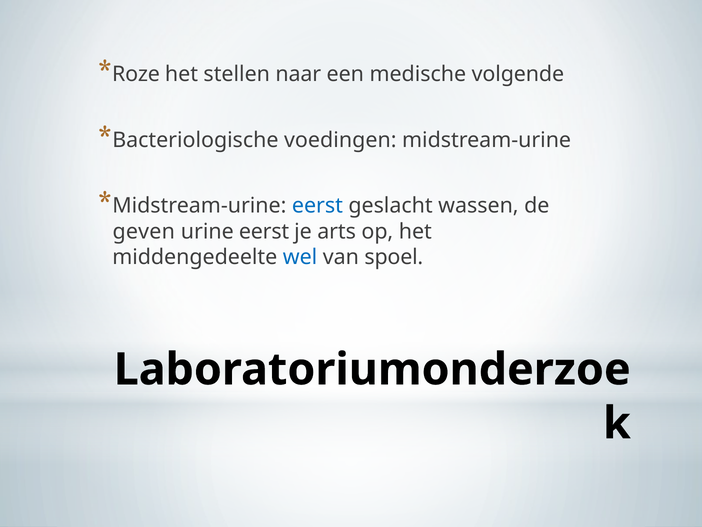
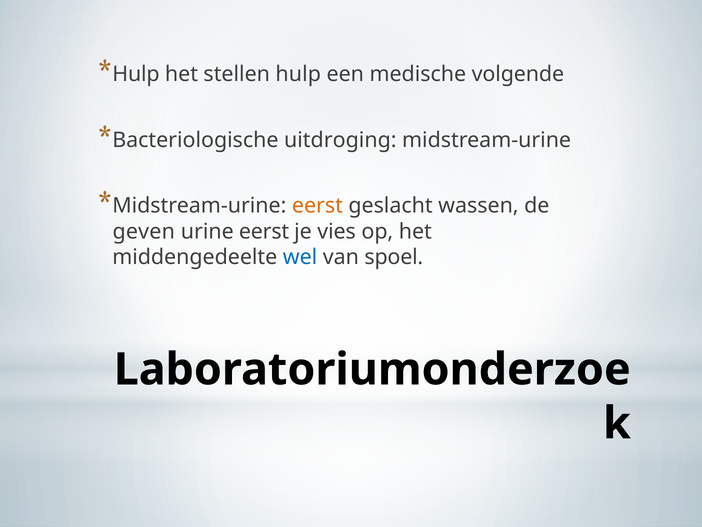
Roze at (136, 74): Roze -> Hulp
stellen naar: naar -> hulp
voedingen: voedingen -> uitdroging
eerst at (317, 206) colour: blue -> orange
arts: arts -> vies
